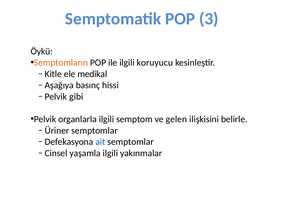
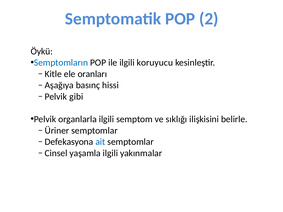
3: 3 -> 2
Semptomların colour: orange -> blue
medikal: medikal -> oranları
gelen: gelen -> sıklığı
